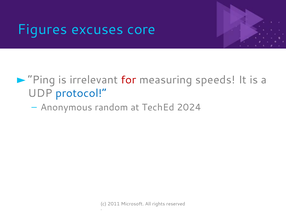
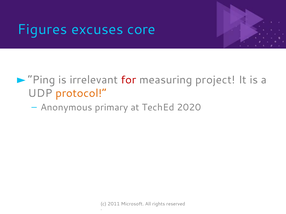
speeds: speeds -> project
protocol colour: blue -> orange
random: random -> primary
2024: 2024 -> 2020
